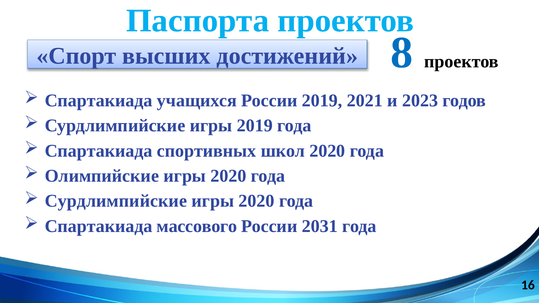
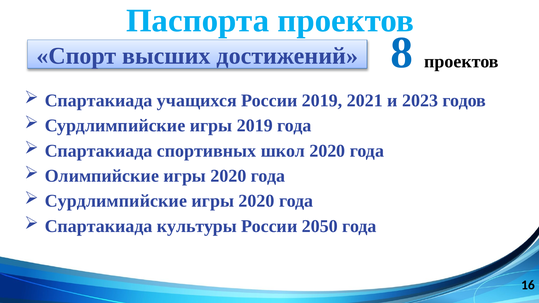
массового: массового -> культуры
2031: 2031 -> 2050
